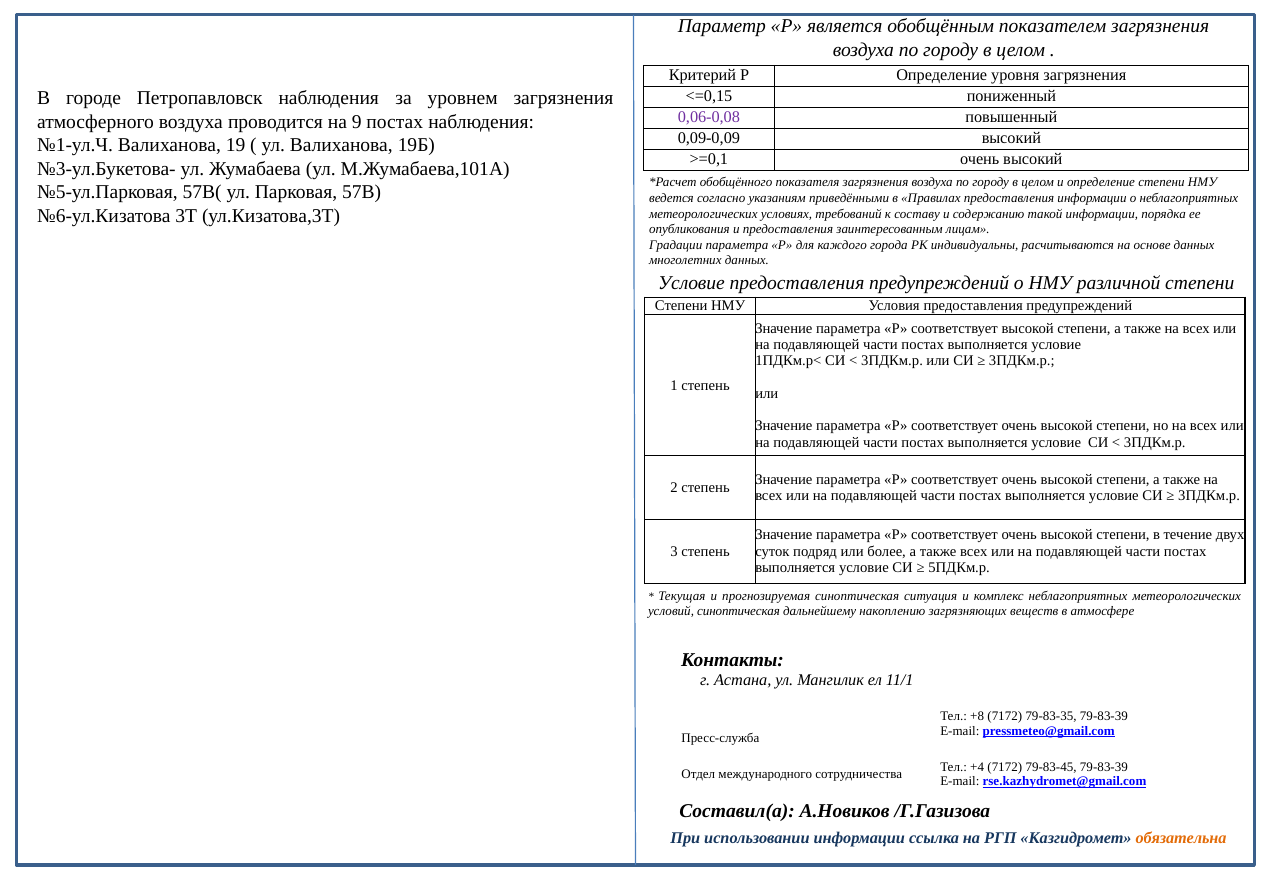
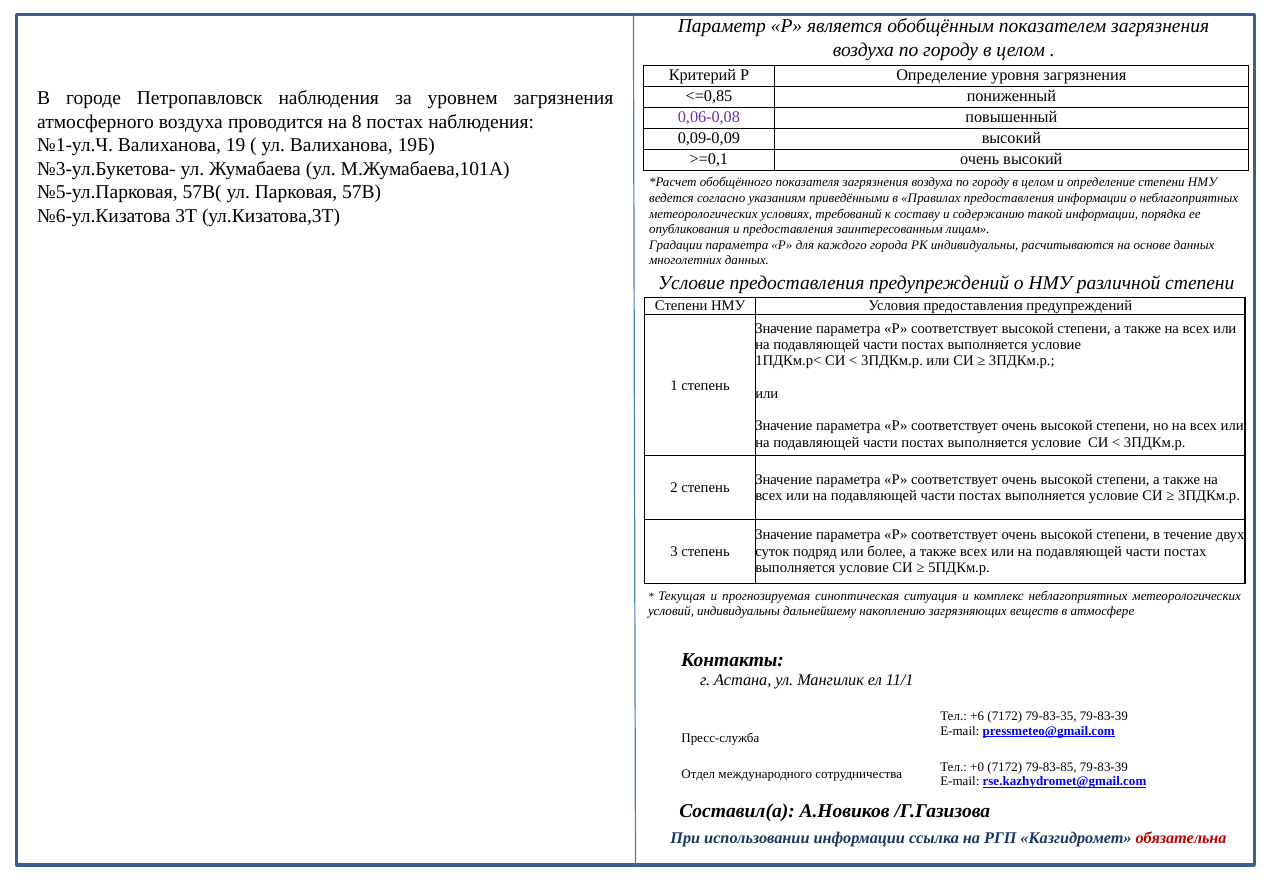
<=0,15: <=0,15 -> <=0,85
9: 9 -> 8
условий синоптическая: синоптическая -> индивидуальны
+8: +8 -> +6
+4: +4 -> +0
79-83-45: 79-83-45 -> 79-83-85
обязательна colour: orange -> red
